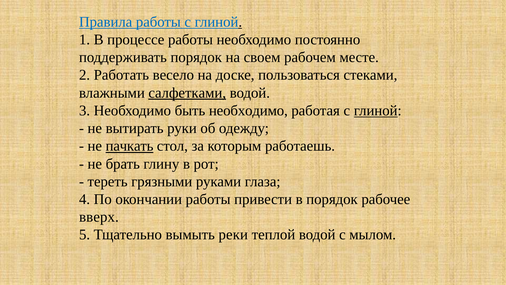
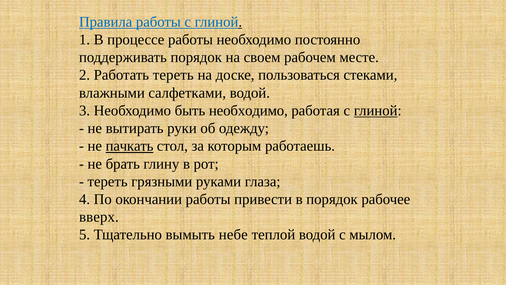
Работать весело: весело -> тереть
салфетками underline: present -> none
реки: реки -> небе
